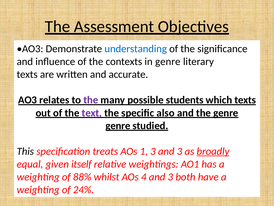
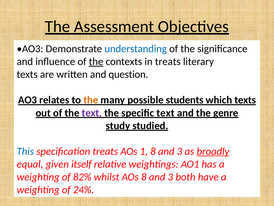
the at (96, 61) underline: none -> present
in genre: genre -> treats
accurate: accurate -> question
the at (91, 100) colour: purple -> orange
specific also: also -> text
genre at (118, 125): genre -> study
This colour: black -> blue
1 3: 3 -> 8
88%: 88% -> 82%
AOs 4: 4 -> 8
